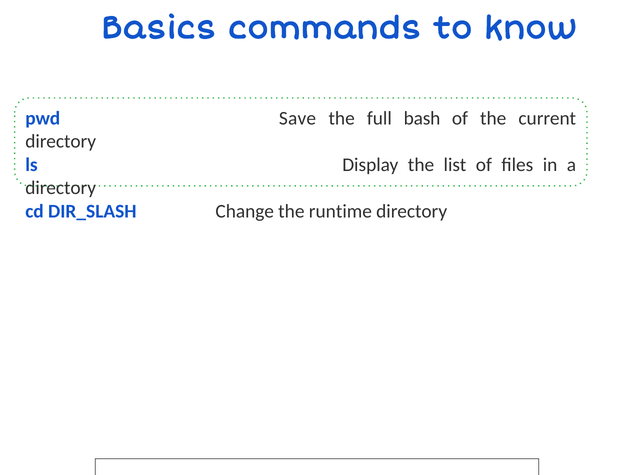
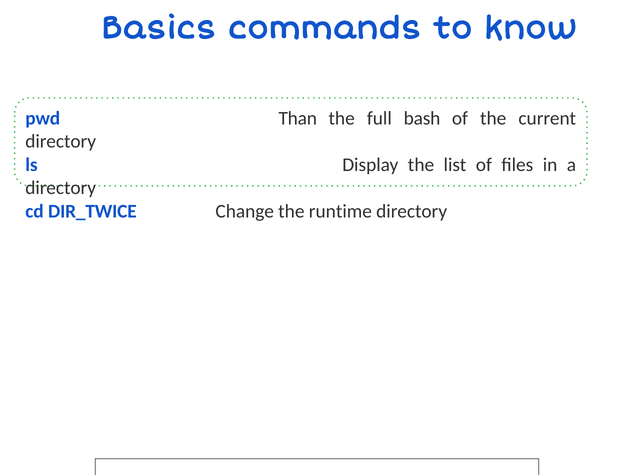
Save: Save -> Than
DIR_SLASH: DIR_SLASH -> DIR_TWICE
